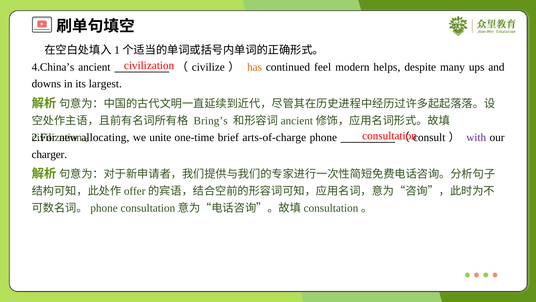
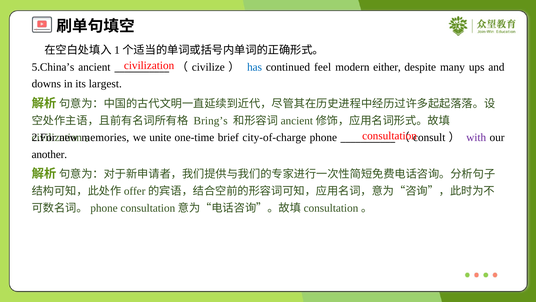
4.China’s: 4.China’s -> 5.China’s
has colour: orange -> blue
helps: helps -> either
allocating: allocating -> memories
arts-of-charge: arts-of-charge -> city-of-charge
charger: charger -> another
